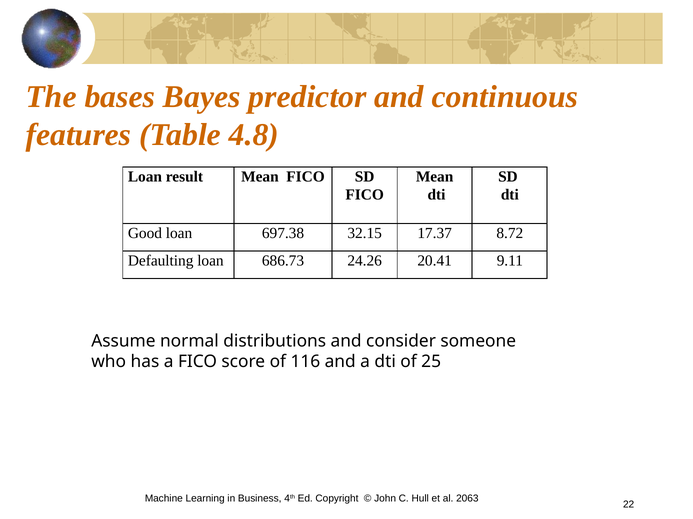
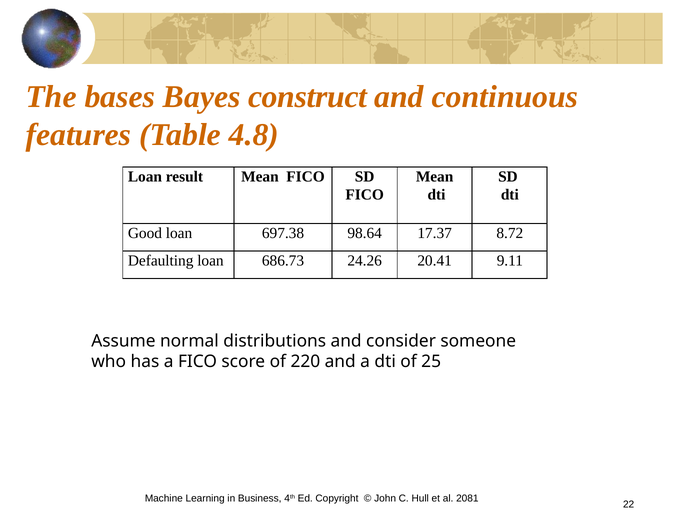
predictor: predictor -> construct
32.15: 32.15 -> 98.64
116: 116 -> 220
2063: 2063 -> 2081
